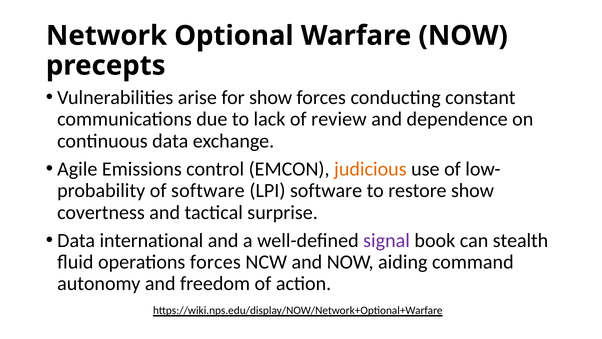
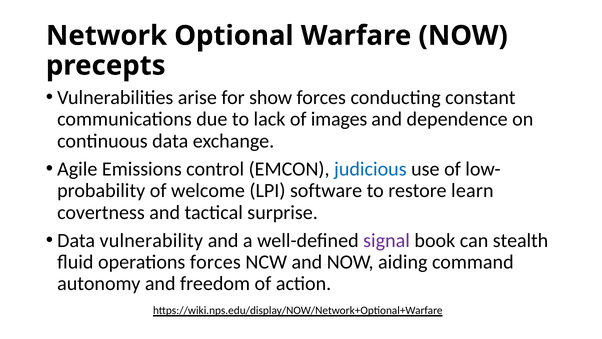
review: review -> images
judicious colour: orange -> blue
of software: software -> welcome
restore show: show -> learn
international: international -> vulnerability
